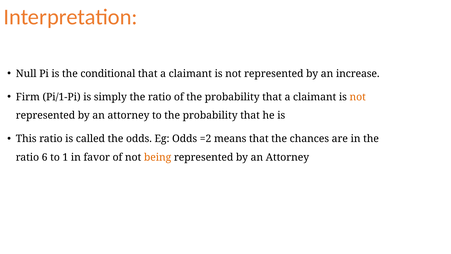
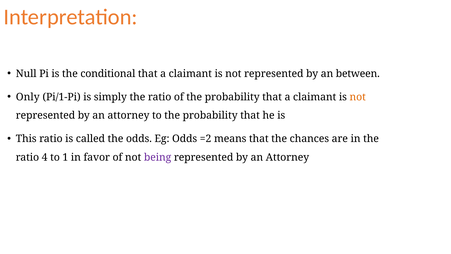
increase: increase -> between
Firm: Firm -> Only
6: 6 -> 4
being colour: orange -> purple
